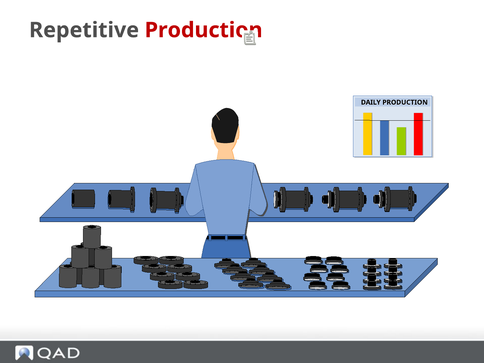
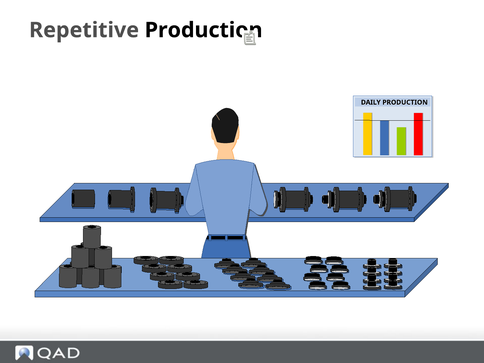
Production at (204, 30) colour: red -> black
